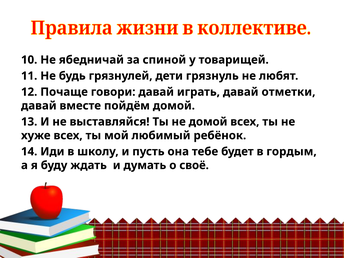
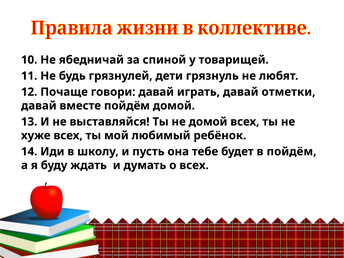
в гордым: гордым -> пойдём
о своё: своё -> всех
